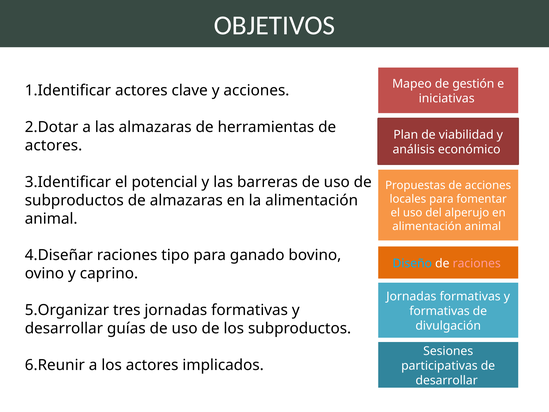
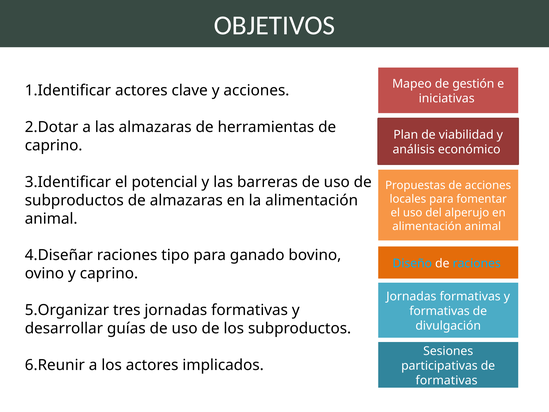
actores at (54, 145): actores -> caprino
raciones at (477, 263) colour: pink -> light blue
desarrollar at (447, 380): desarrollar -> formativas
